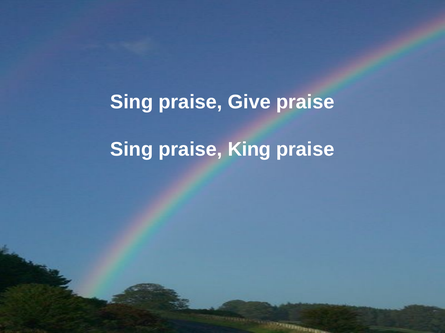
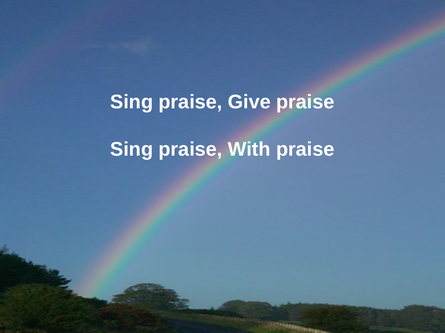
King: King -> With
